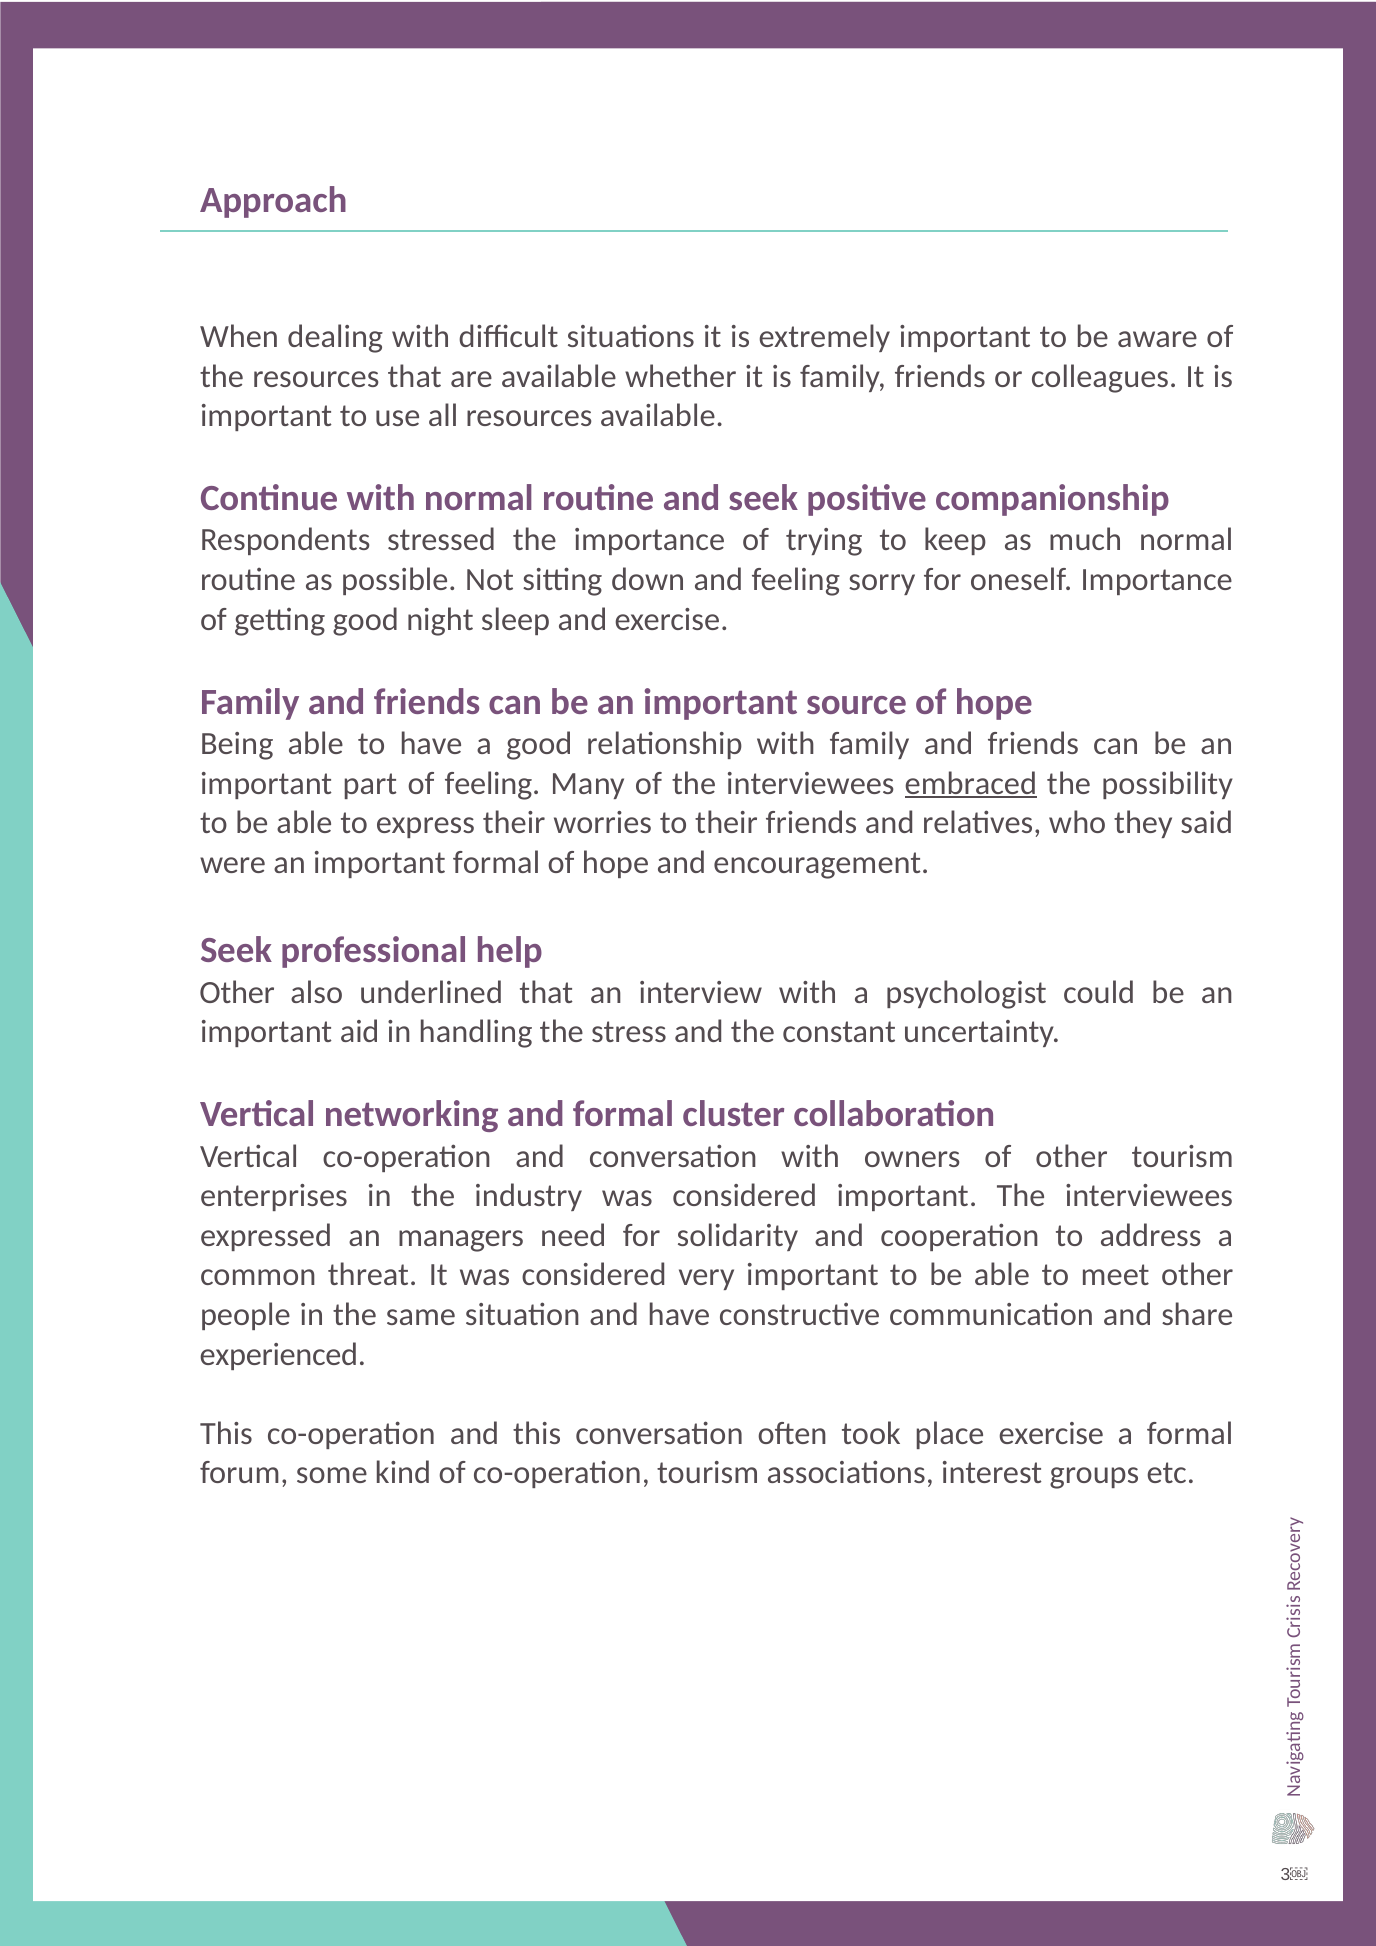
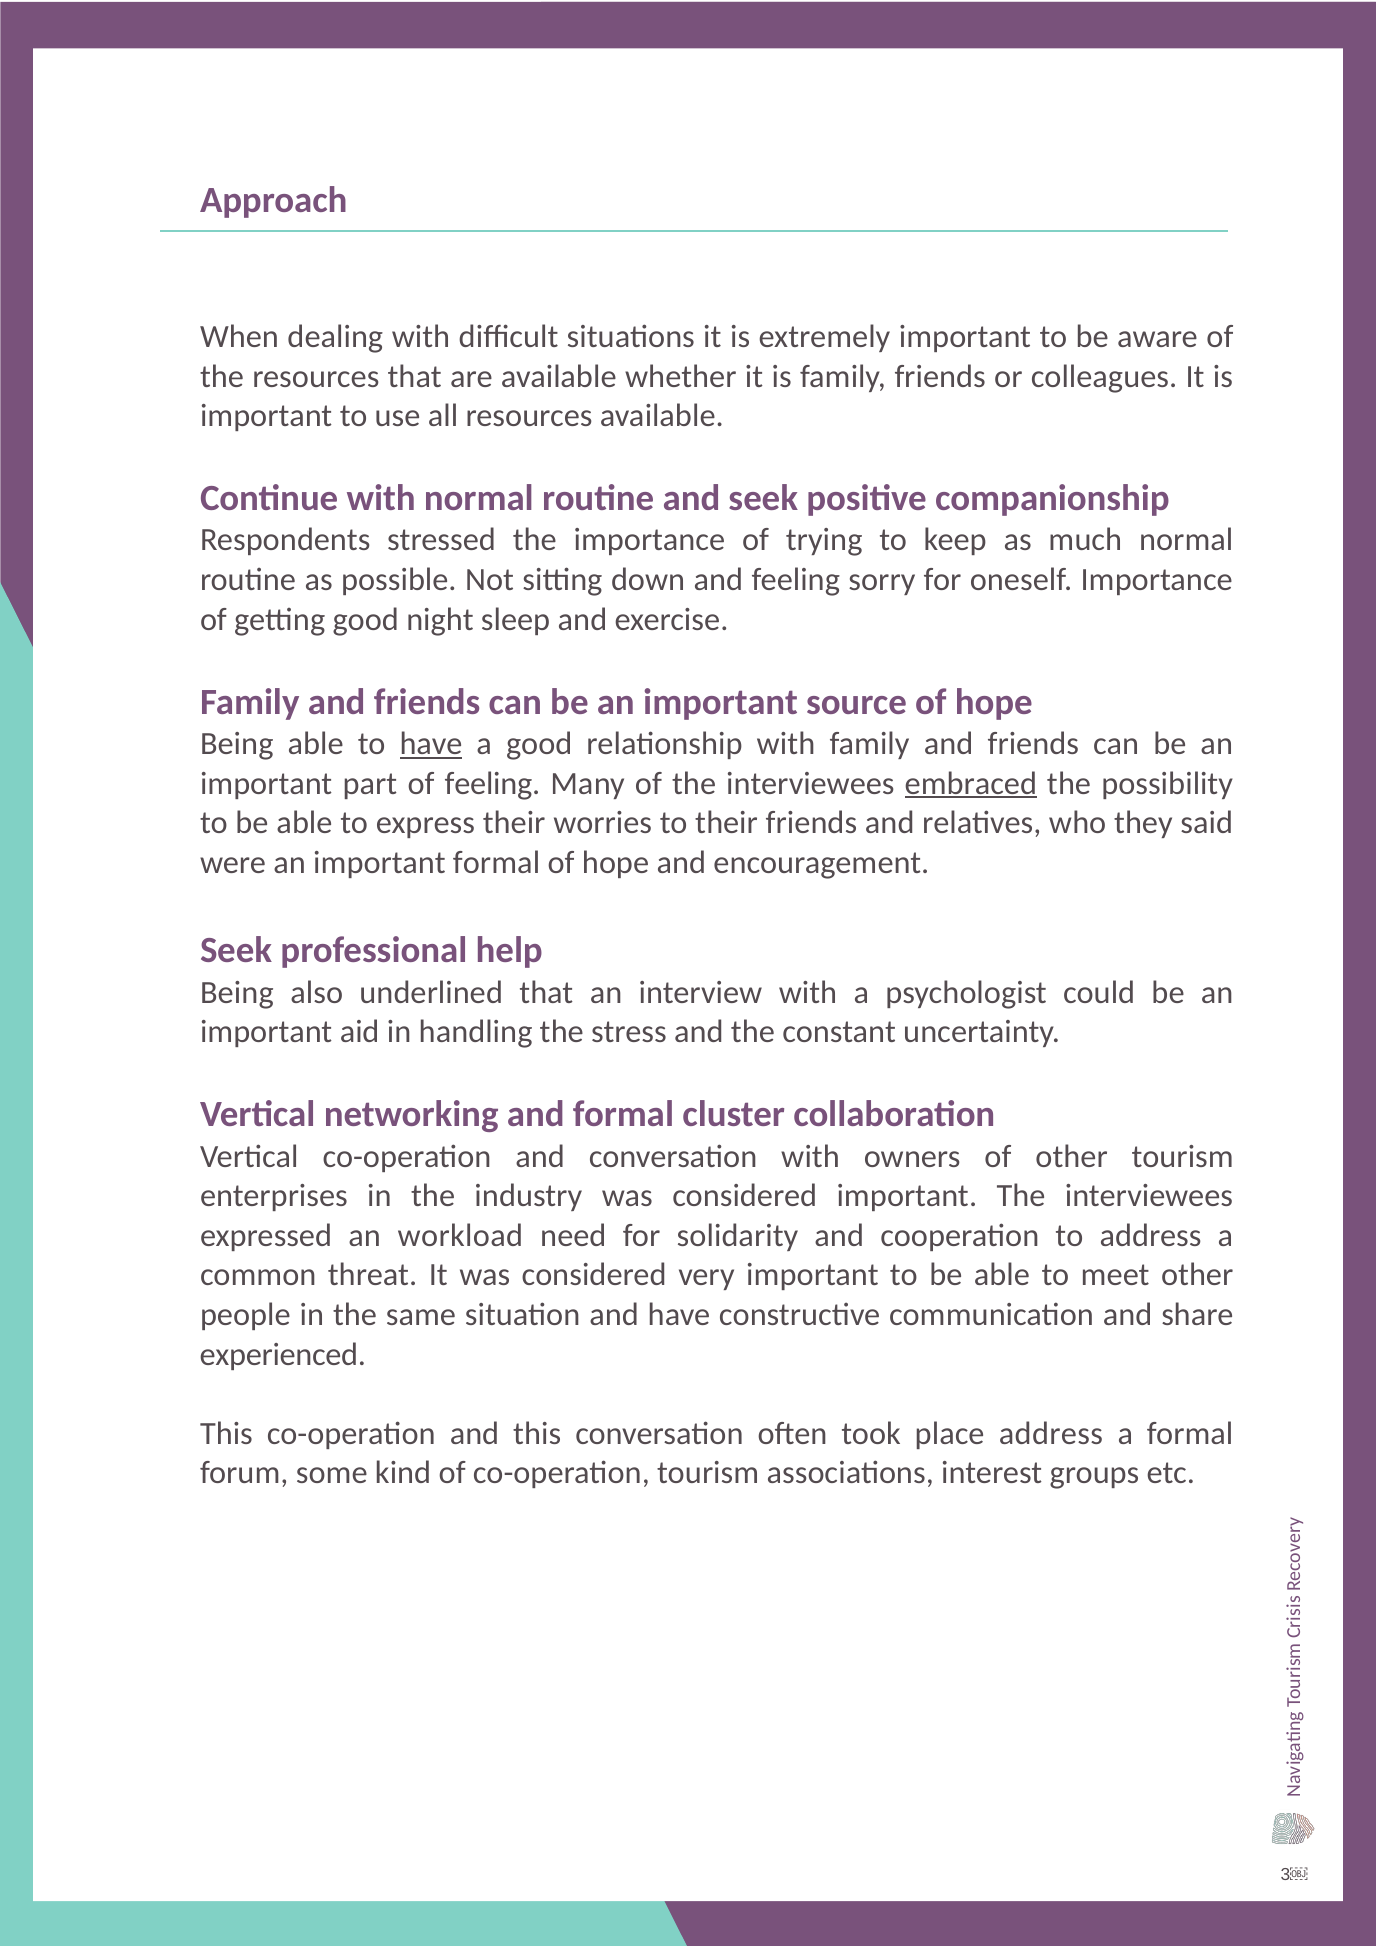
have at (431, 744) underline: none -> present
Other at (237, 993): Other -> Being
managers: managers -> workload
place exercise: exercise -> address
